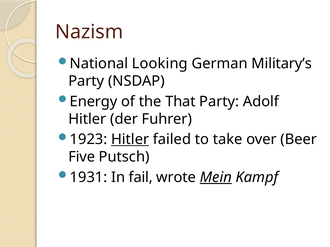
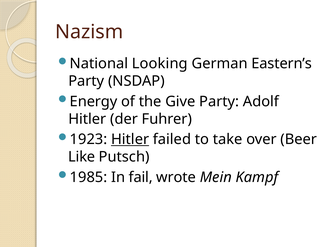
Military’s: Military’s -> Eastern’s
That: That -> Give
Five: Five -> Like
1931: 1931 -> 1985
Mein underline: present -> none
